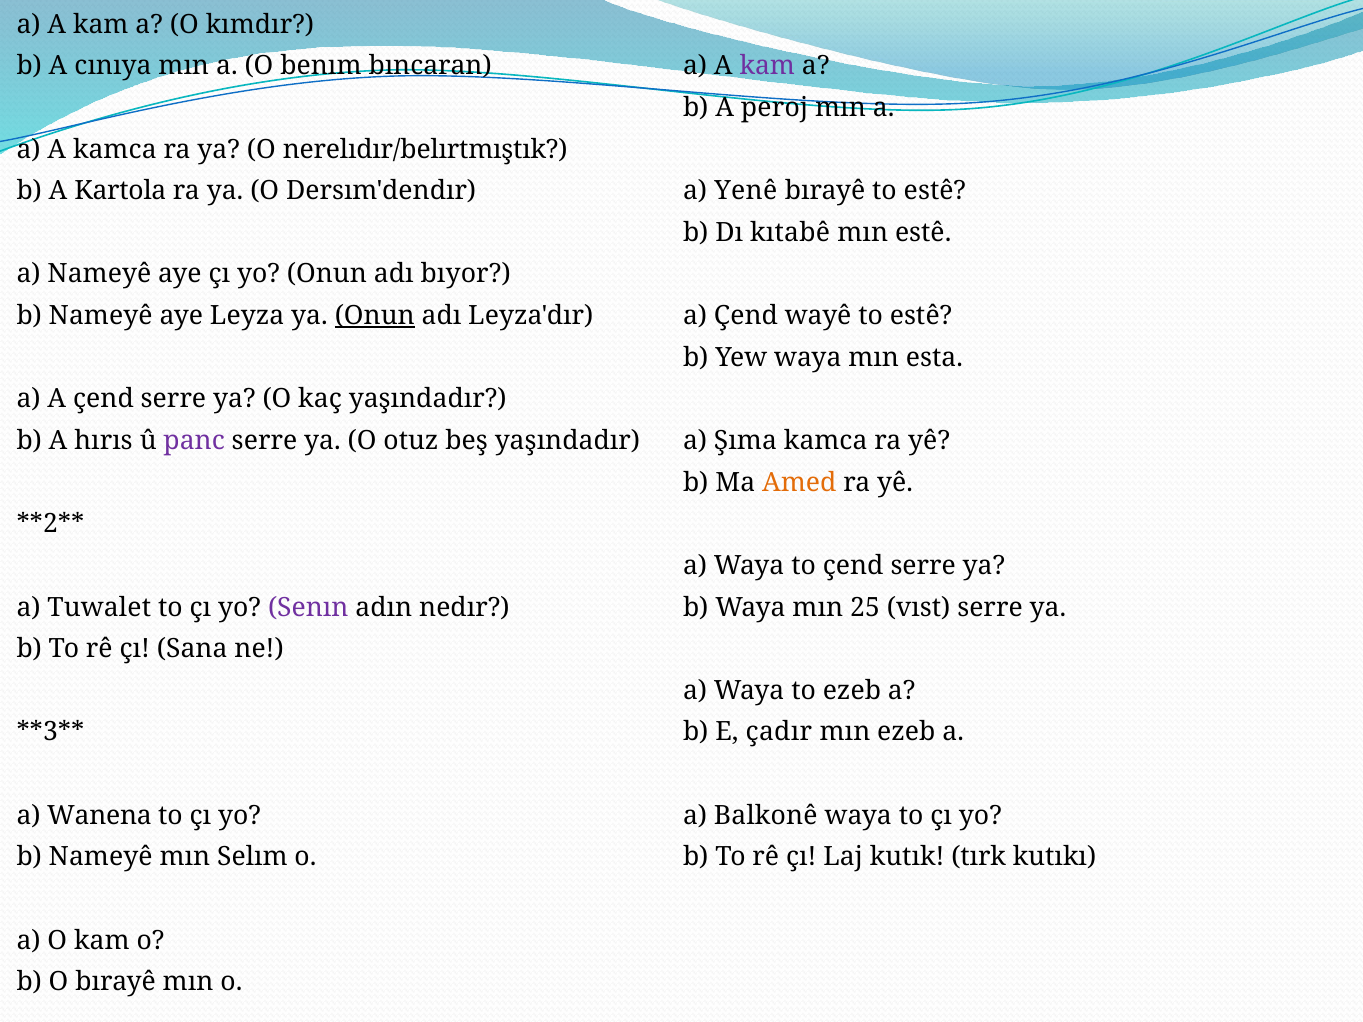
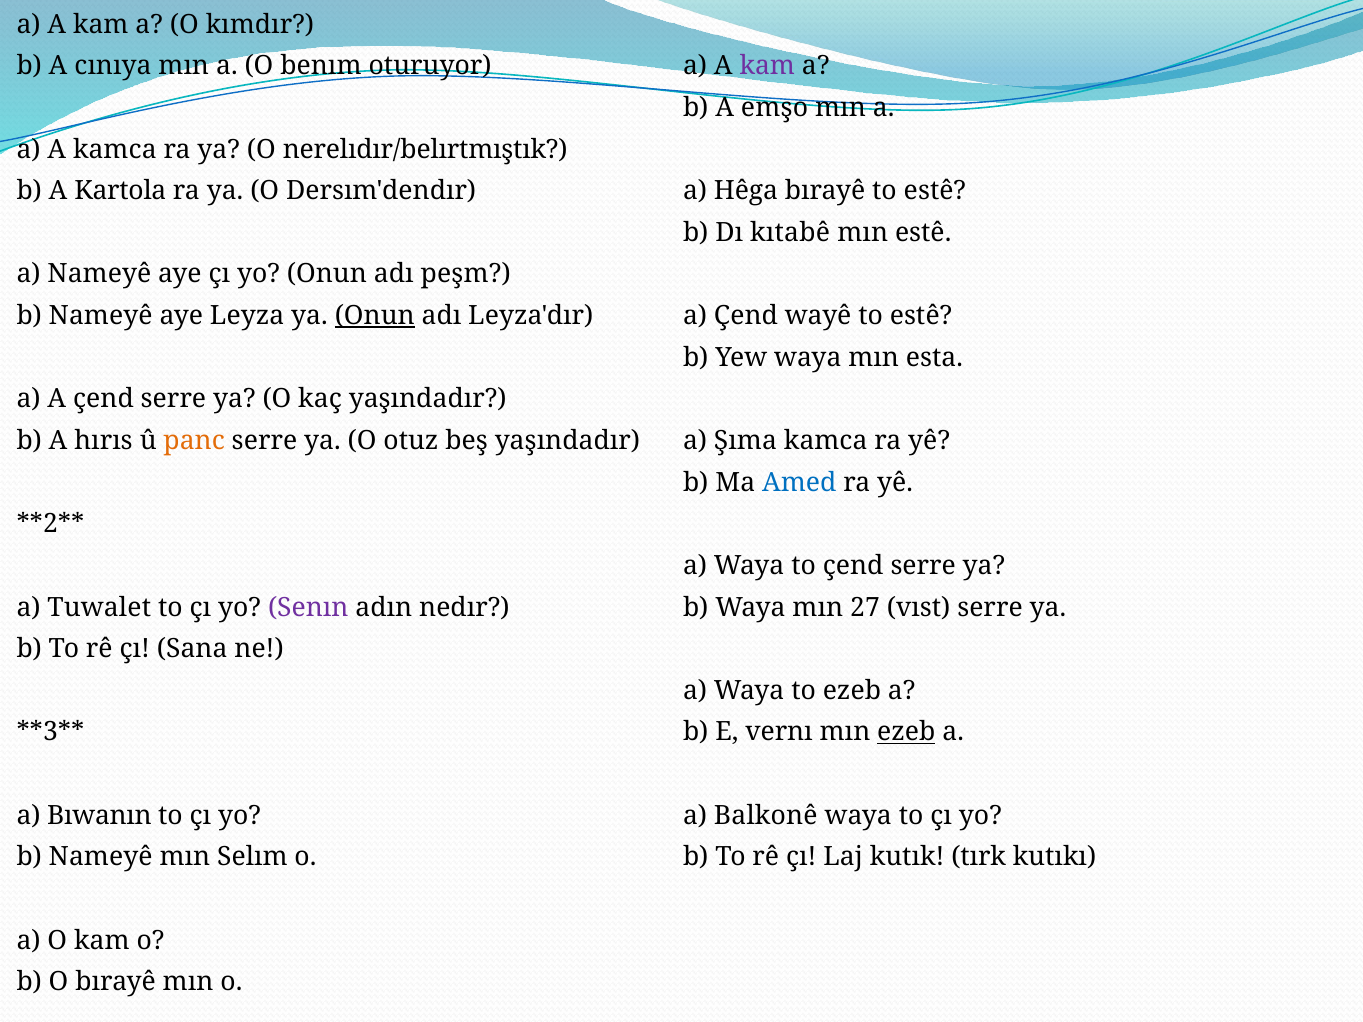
bıncaran: bıncaran -> oturuyor
peroj: peroj -> emşo
Yenê: Yenê -> Hêga
bıyor: bıyor -> peşm
panc colour: purple -> orange
Amed colour: orange -> blue
25: 25 -> 27
çadır: çadır -> vernı
ezeb at (906, 732) underline: none -> present
Wanena: Wanena -> Bıwanın
